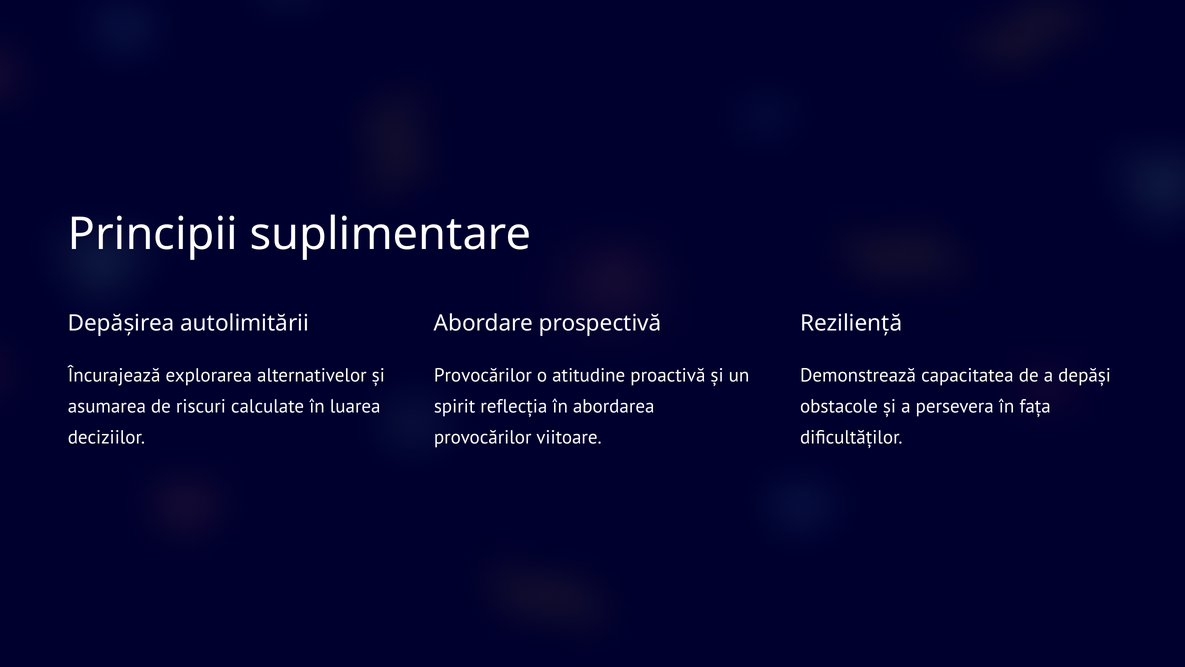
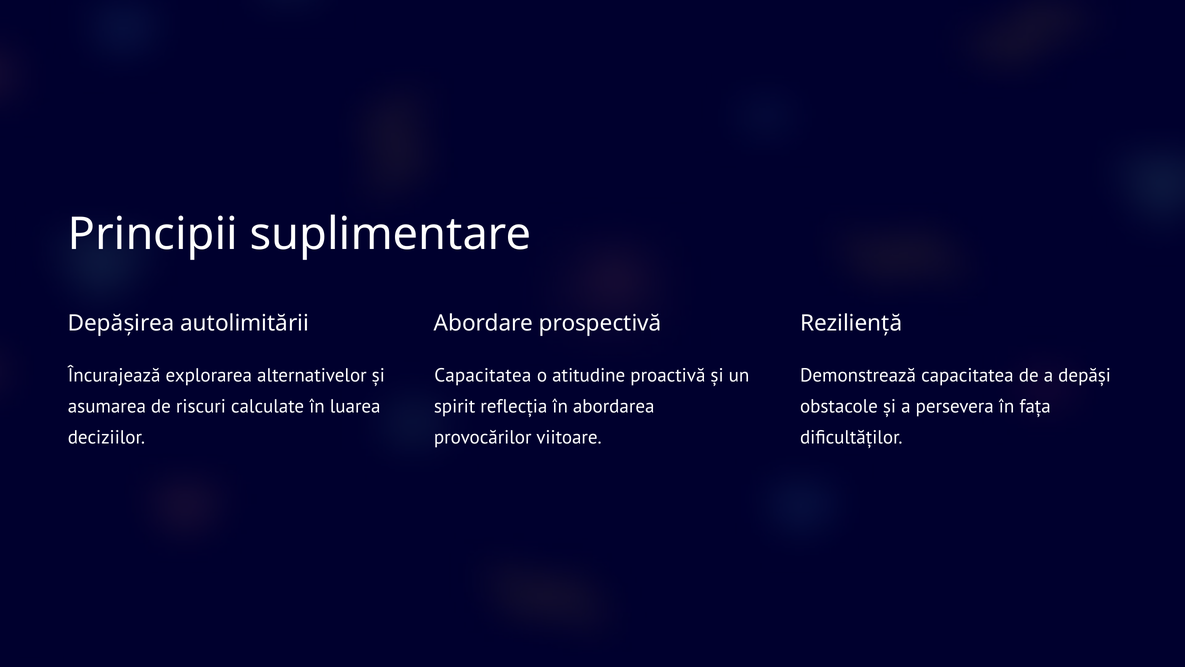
Provocărilor at (483, 375): Provocărilor -> Capacitatea
